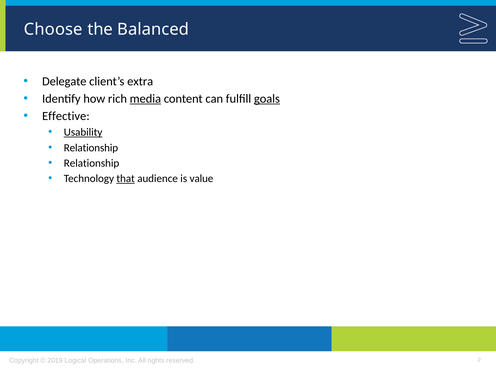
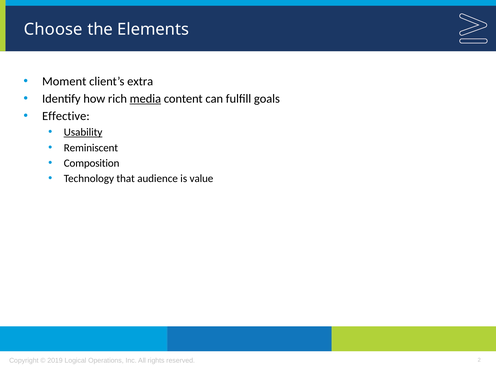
Balanced: Balanced -> Elements
Delegate: Delegate -> Moment
goals underline: present -> none
Relationship at (91, 148): Relationship -> Reminiscent
Relationship at (92, 163): Relationship -> Composition
that underline: present -> none
